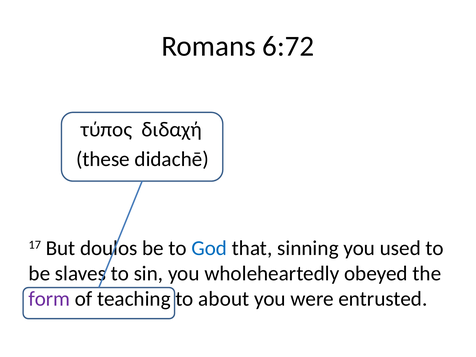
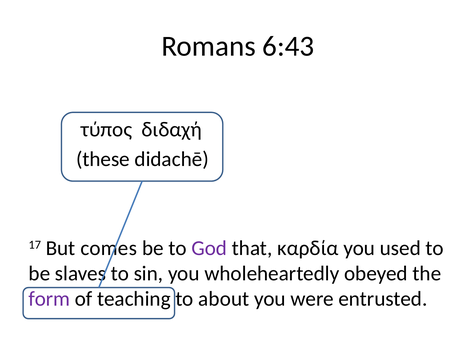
6:72: 6:72 -> 6:43
doulos: doulos -> comes
God colour: blue -> purple
sinning: sinning -> καρδία
